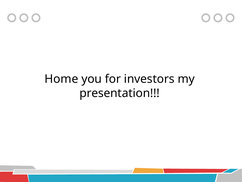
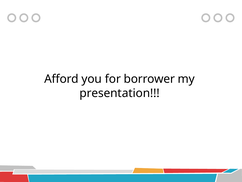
Home: Home -> Afford
investors: investors -> borrower
